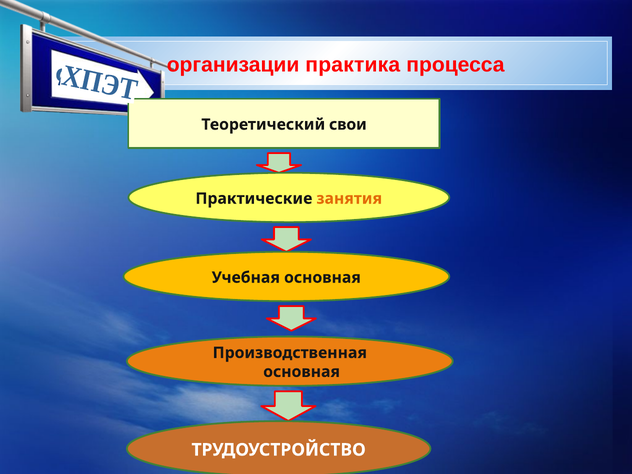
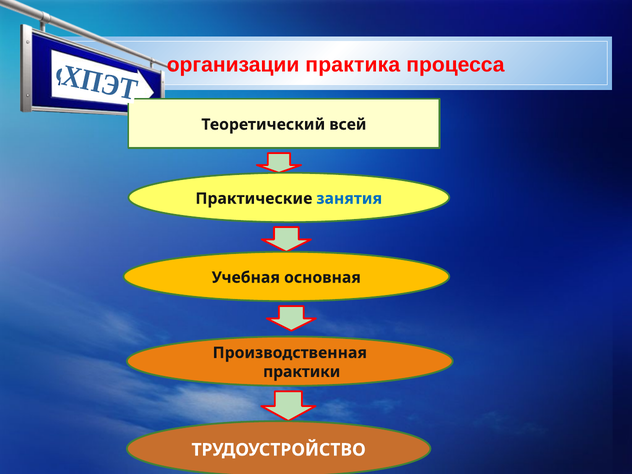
свои: свои -> всей
занятия colour: orange -> blue
основная at (302, 372): основная -> практики
